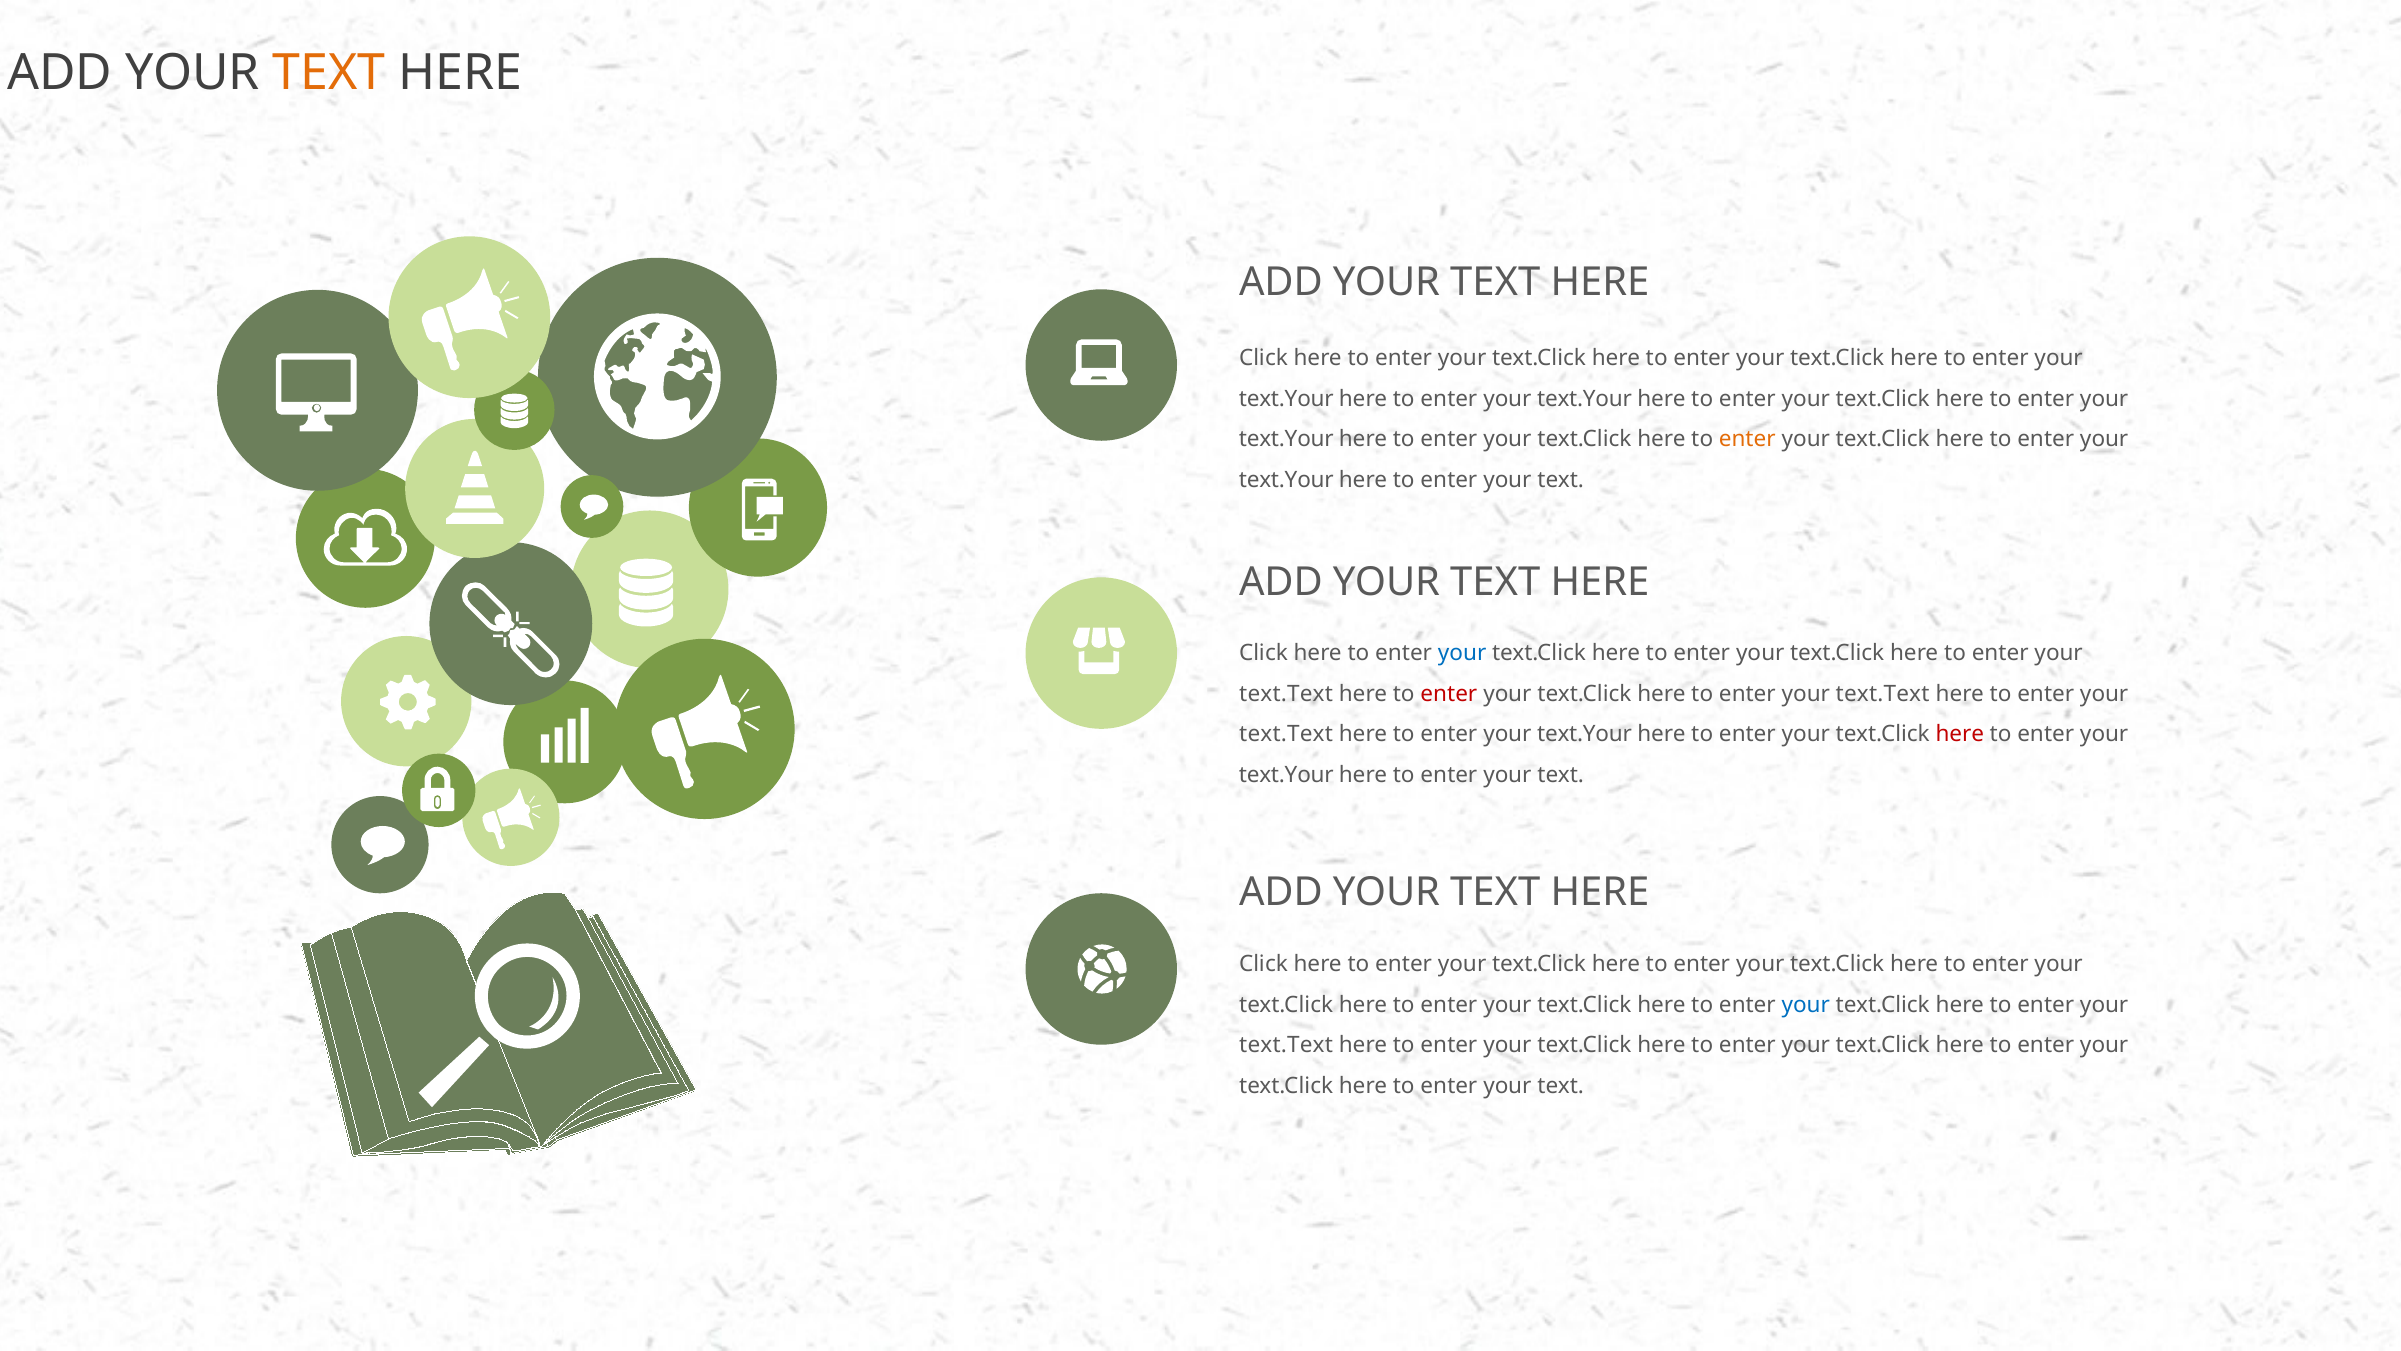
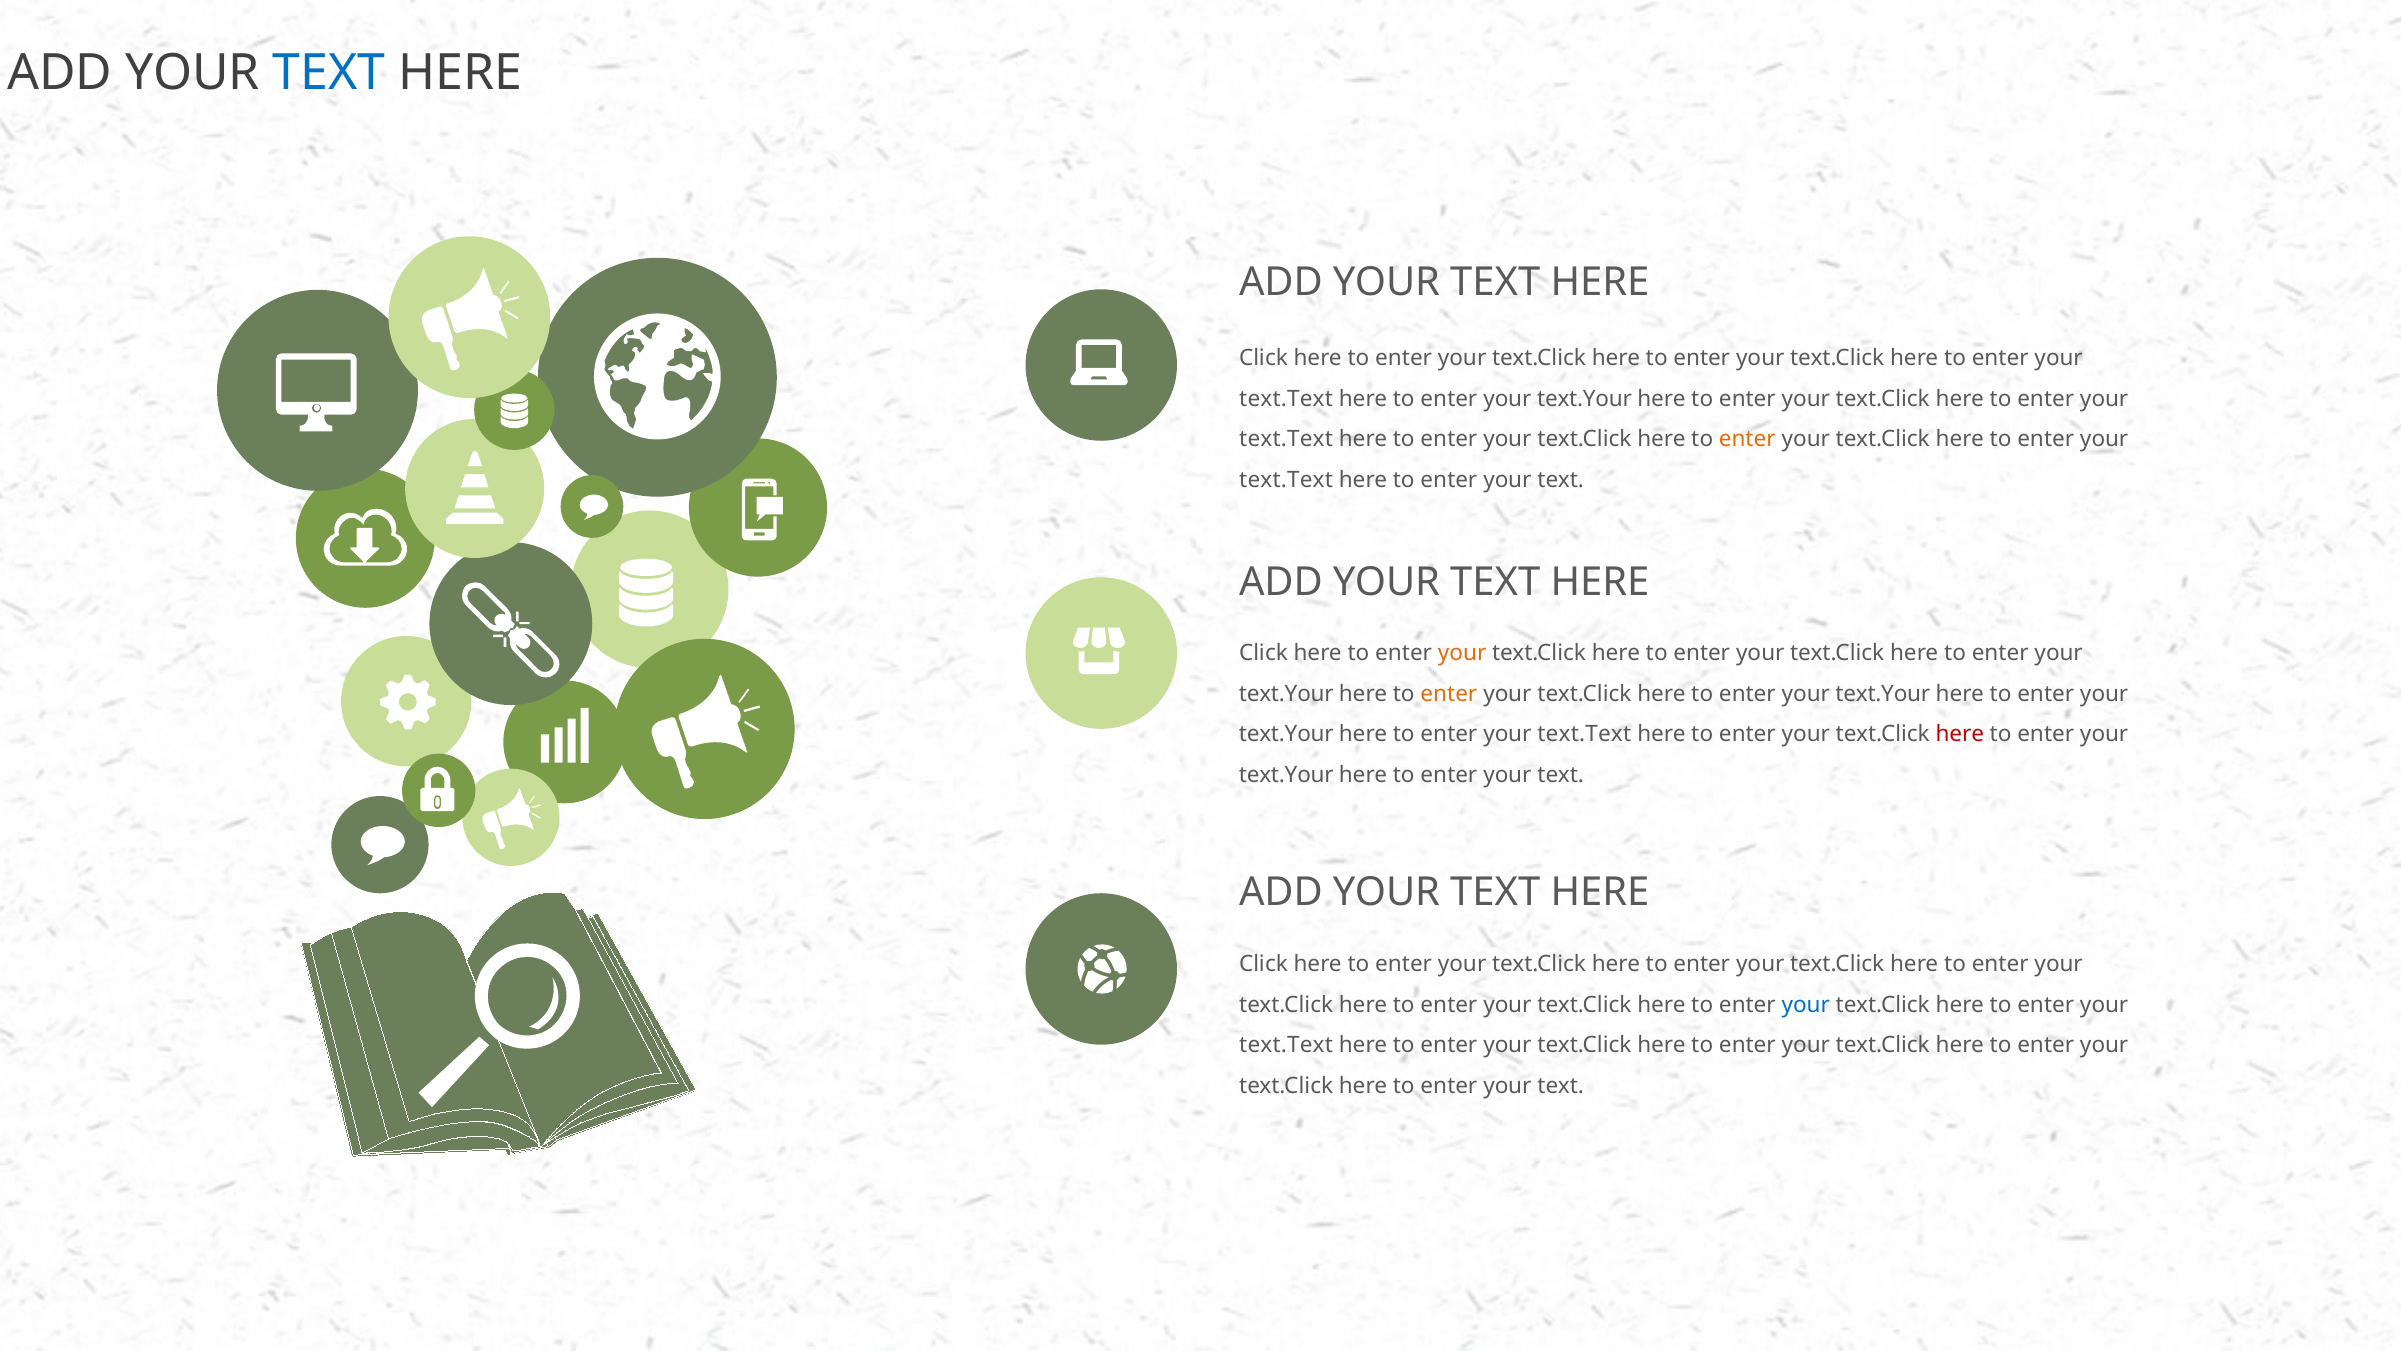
TEXT at (329, 73) colour: orange -> blue
text.Your at (1286, 398): text.Your -> text.Text
text.Your at (1286, 439): text.Your -> text.Text
text.Your at (1286, 480): text.Your -> text.Text
your at (1462, 653) colour: blue -> orange
text.Text at (1286, 694): text.Text -> text.Your
enter at (1449, 694) colour: red -> orange
text.Text at (1883, 694): text.Text -> text.Your
text.Text at (1286, 734): text.Text -> text.Your
text.Your at (1585, 734): text.Your -> text.Text
